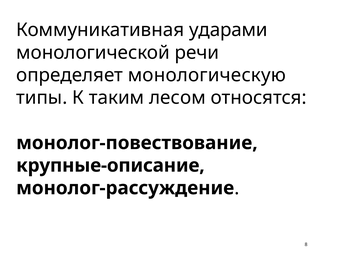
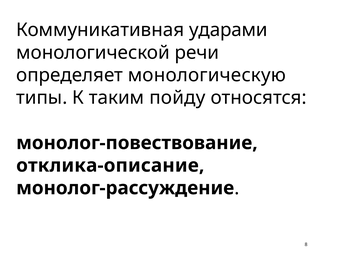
лесом: лесом -> пойду
крупные-описание: крупные-описание -> отклика-описание
